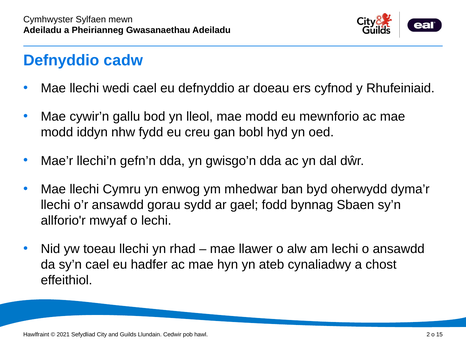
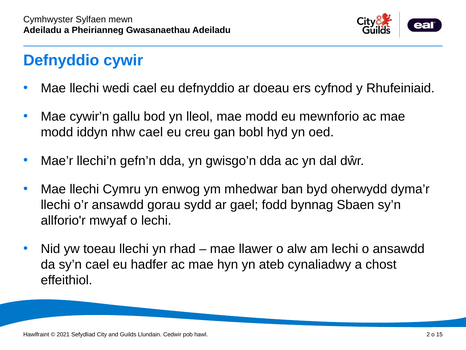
cadw: cadw -> cywir
nhw fydd: fydd -> cael
